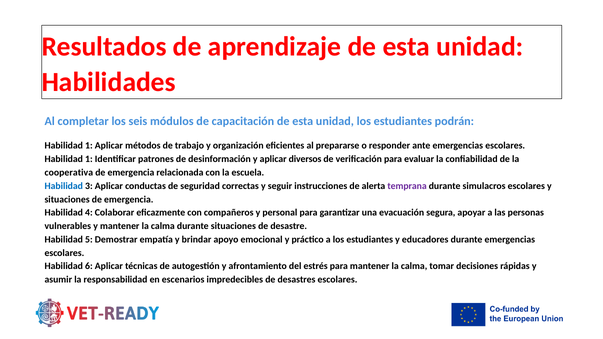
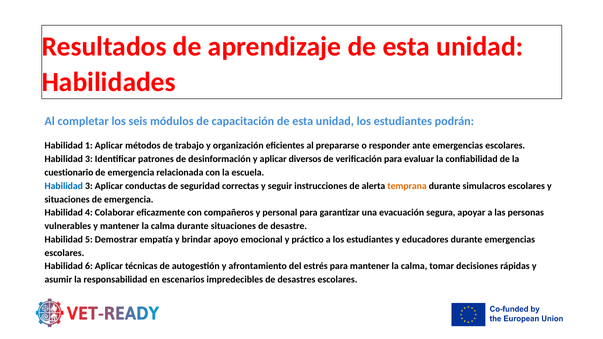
1 at (89, 159): 1 -> 3
cooperativa: cooperativa -> cuestionario
temprana colour: purple -> orange
